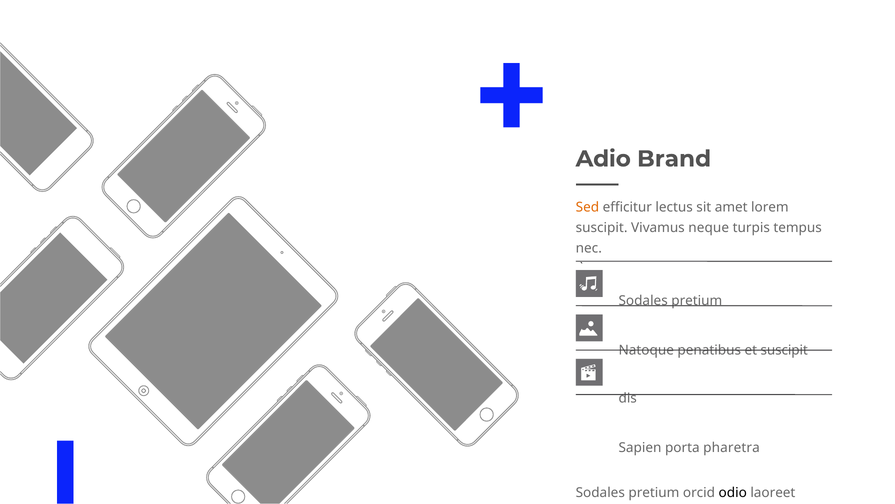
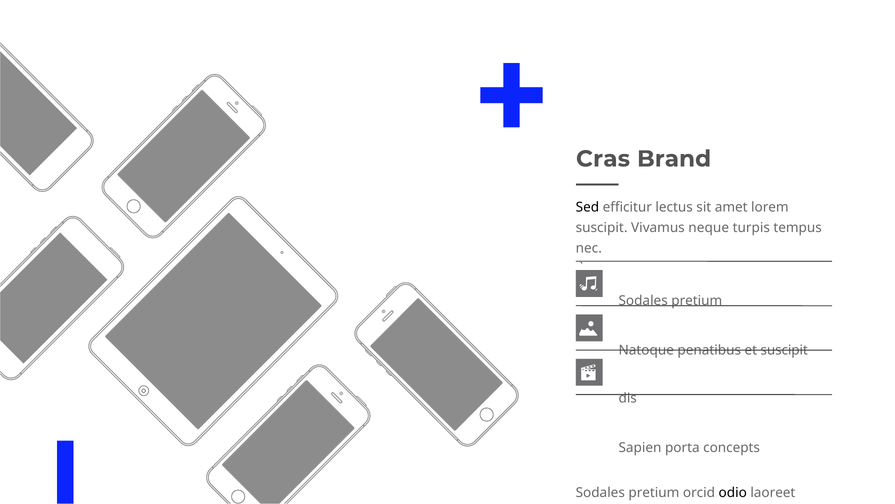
Adio: Adio -> Cras
Sed colour: orange -> black
pharetra: pharetra -> concepts
